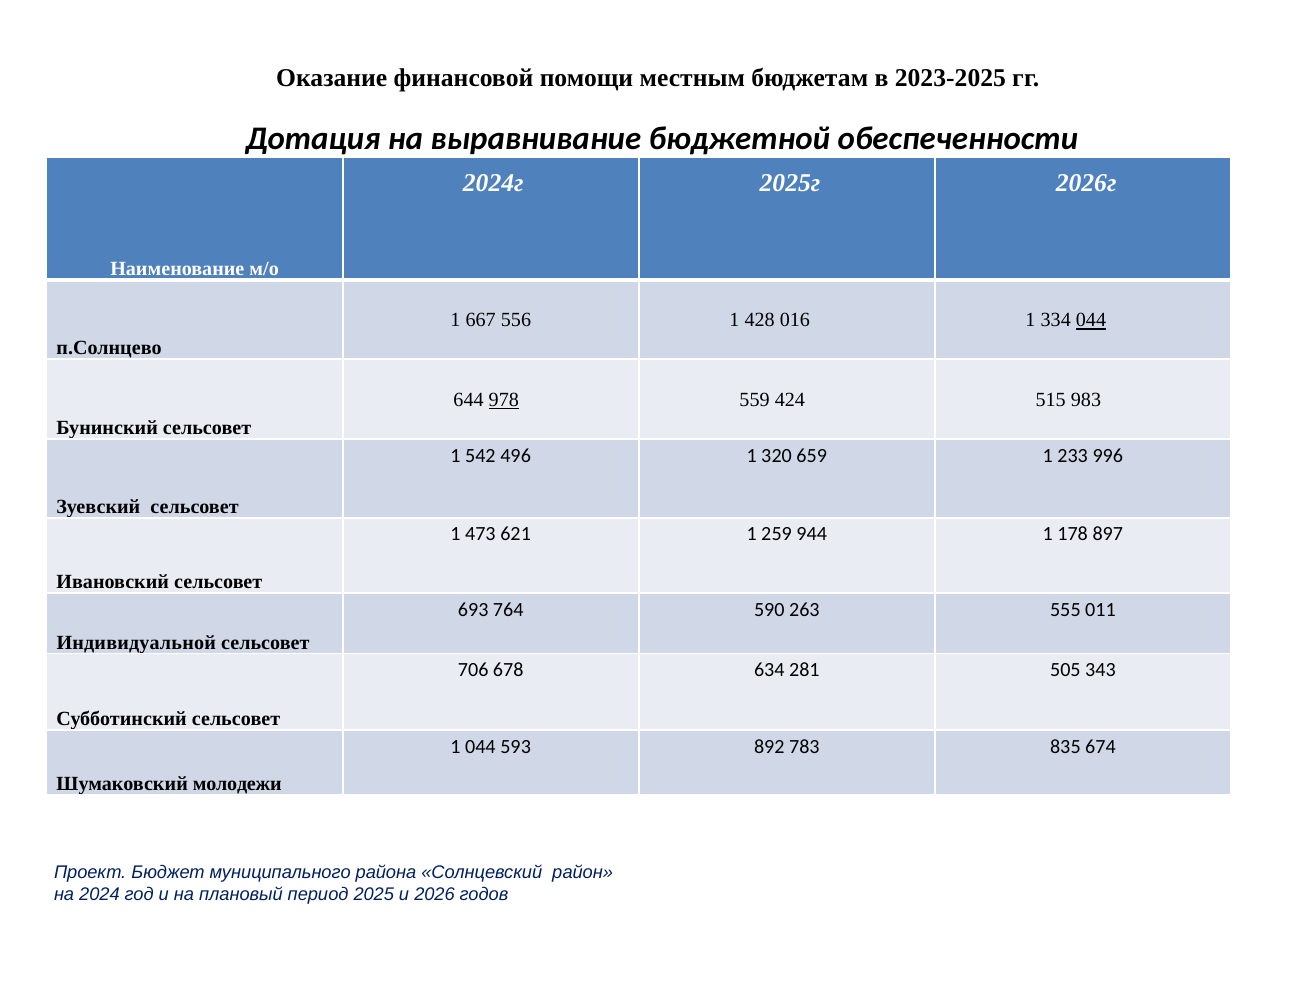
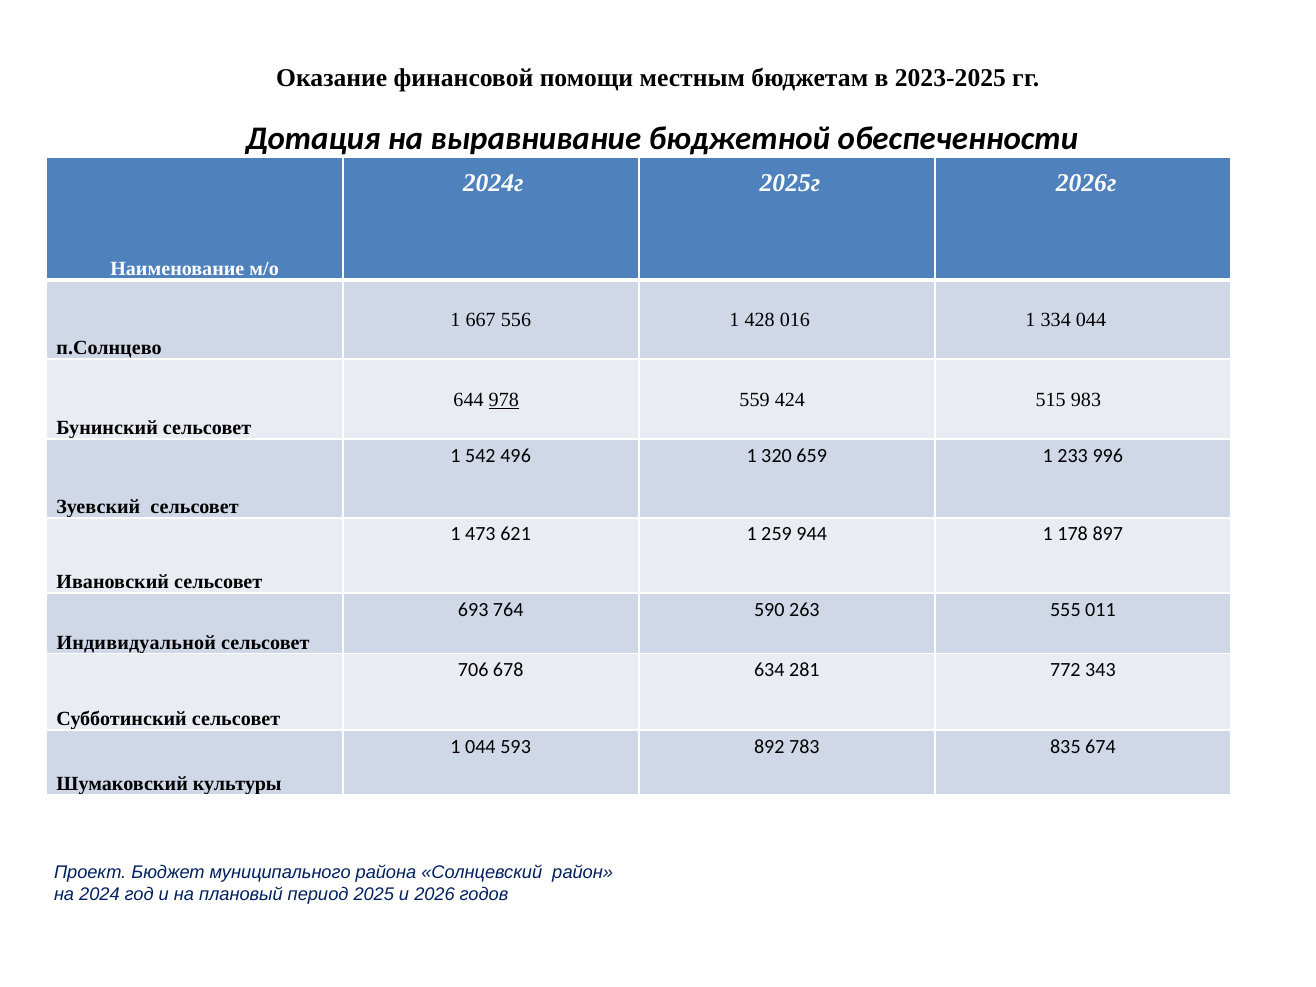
044 at (1091, 320) underline: present -> none
505: 505 -> 772
молодежи: молодежи -> культуры
